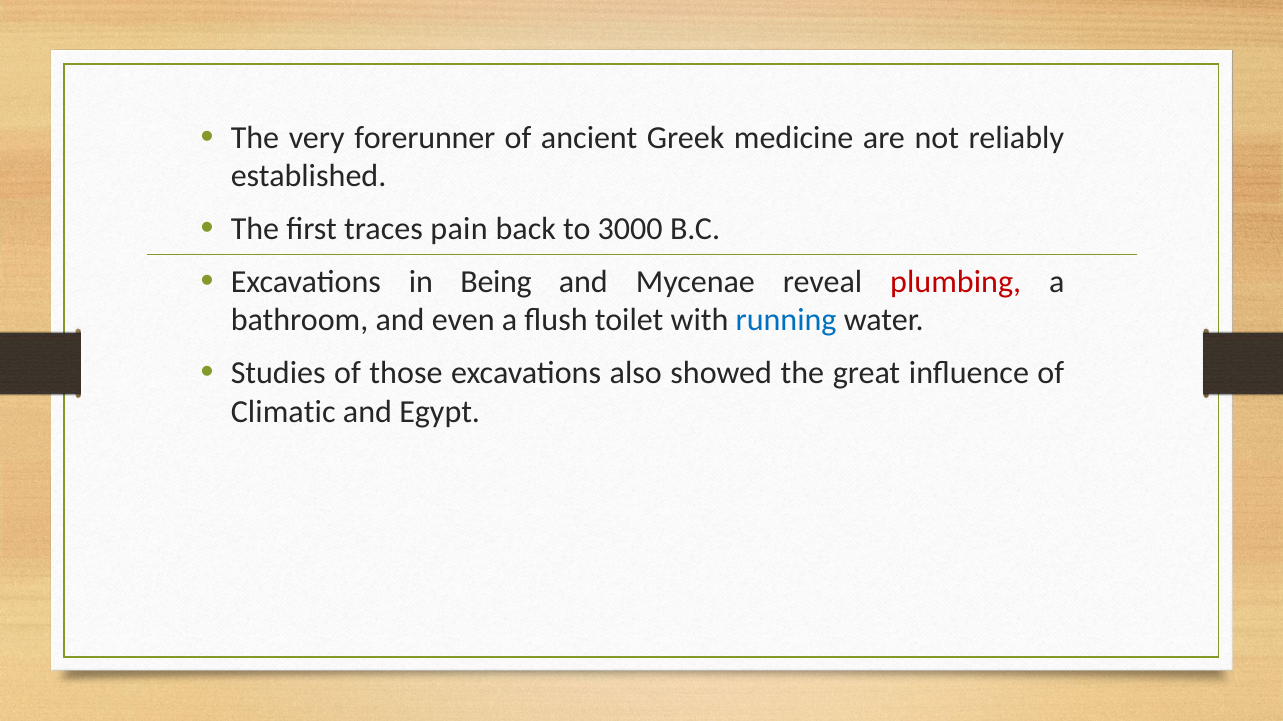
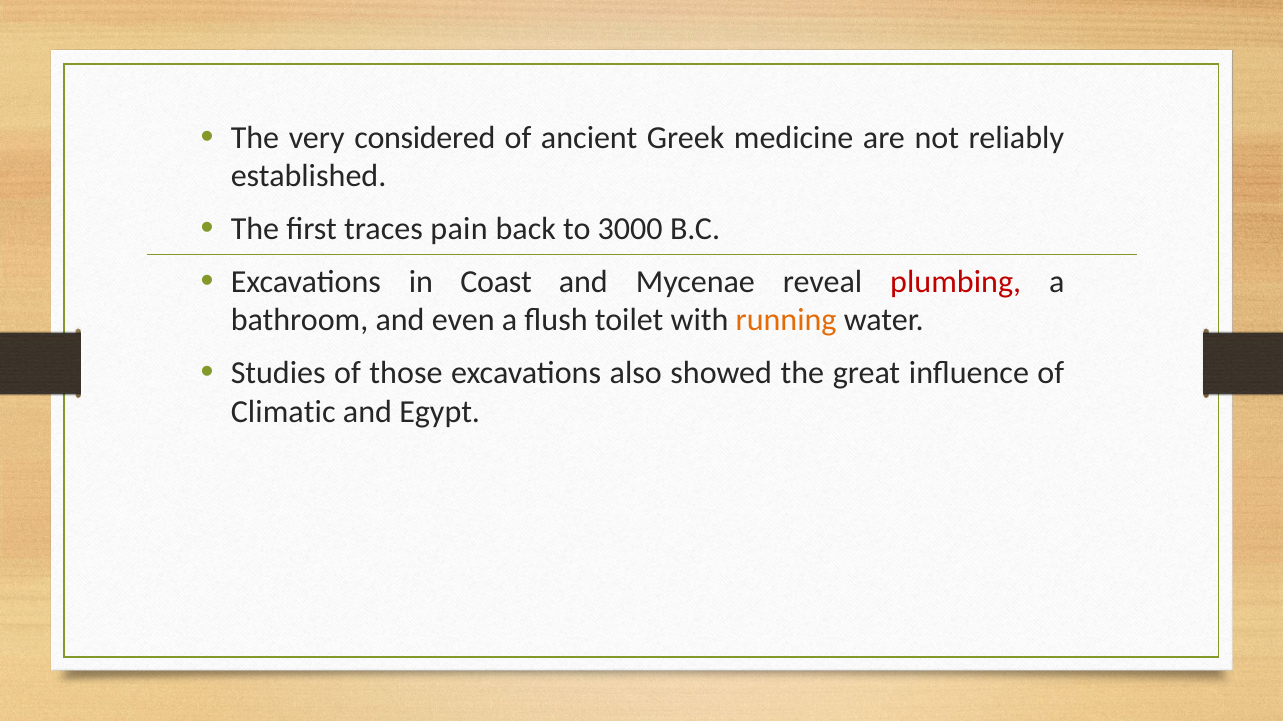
forerunner: forerunner -> considered
Being: Being -> Coast
running colour: blue -> orange
